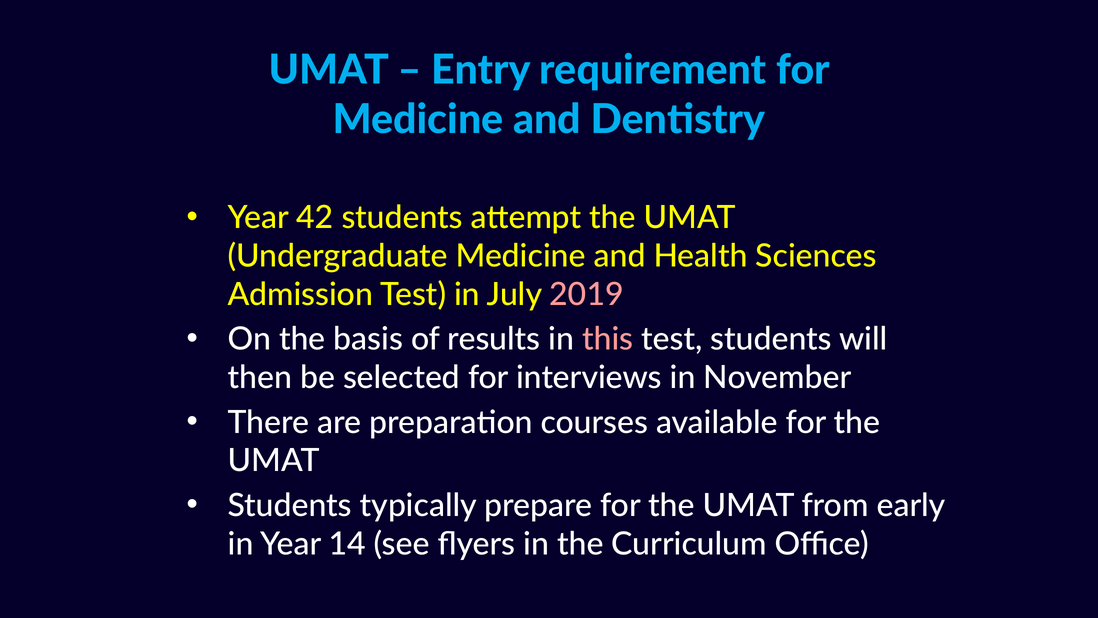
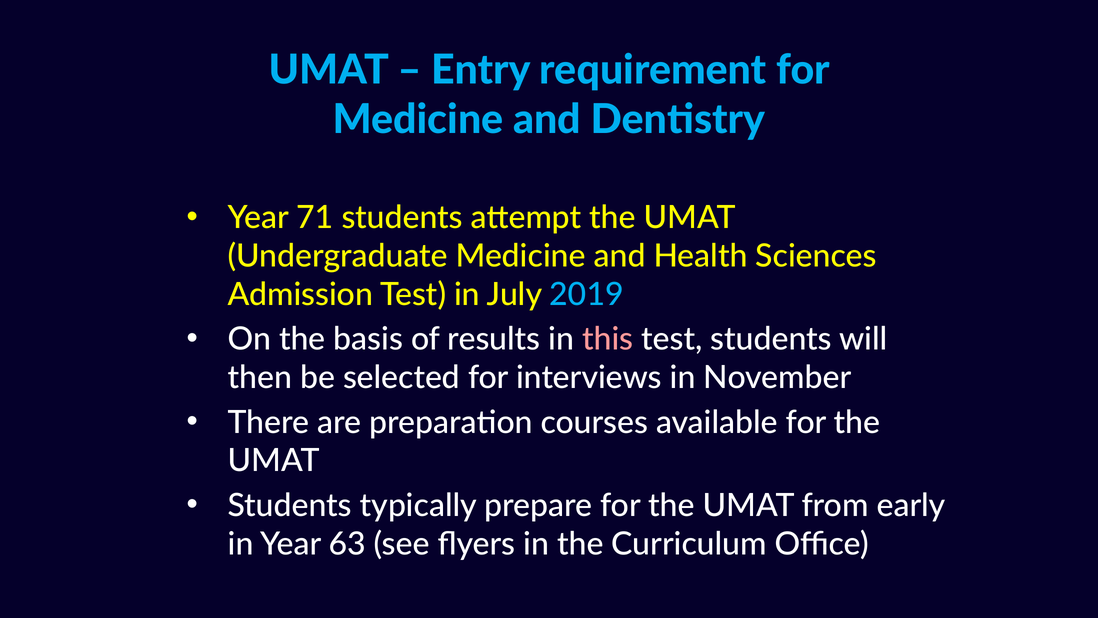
42: 42 -> 71
2019 colour: pink -> light blue
14: 14 -> 63
